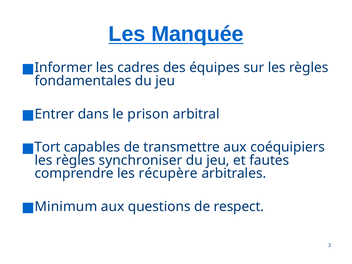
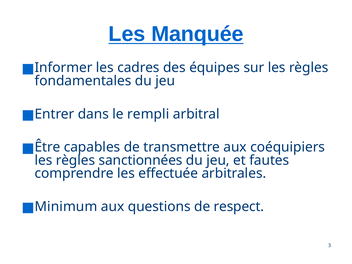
prison: prison -> rempli
Tort: Tort -> Être
synchroniser: synchroniser -> sanctionnées
récupère: récupère -> effectuée
